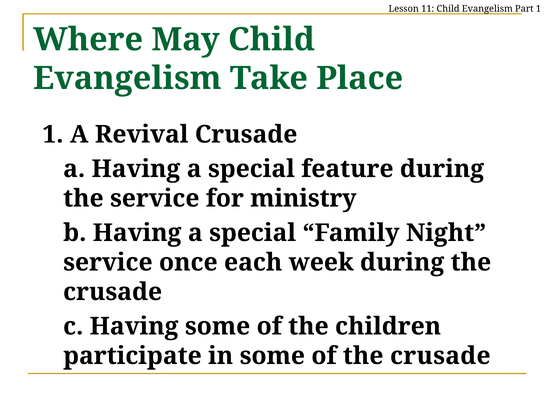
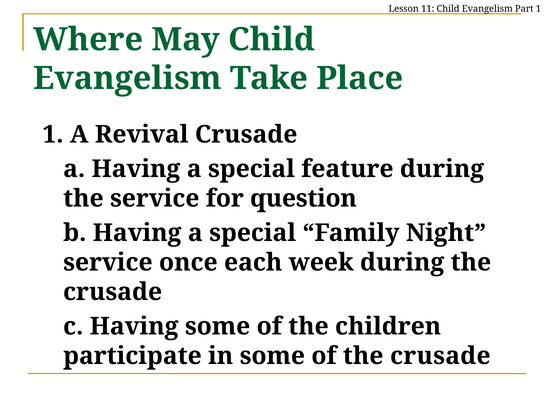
ministry: ministry -> question
